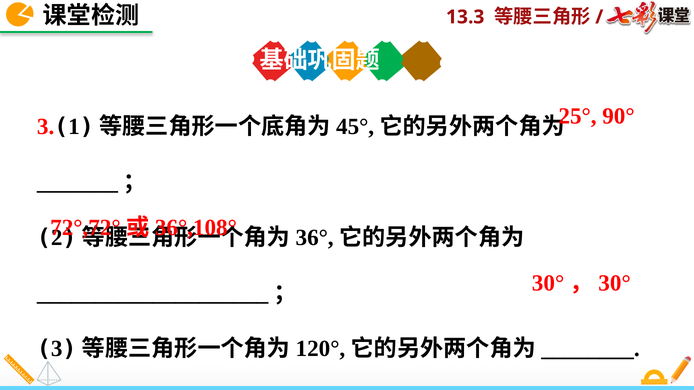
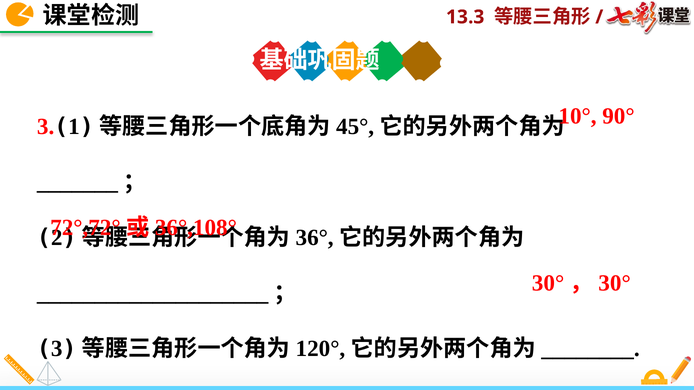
25°: 25° -> 10°
